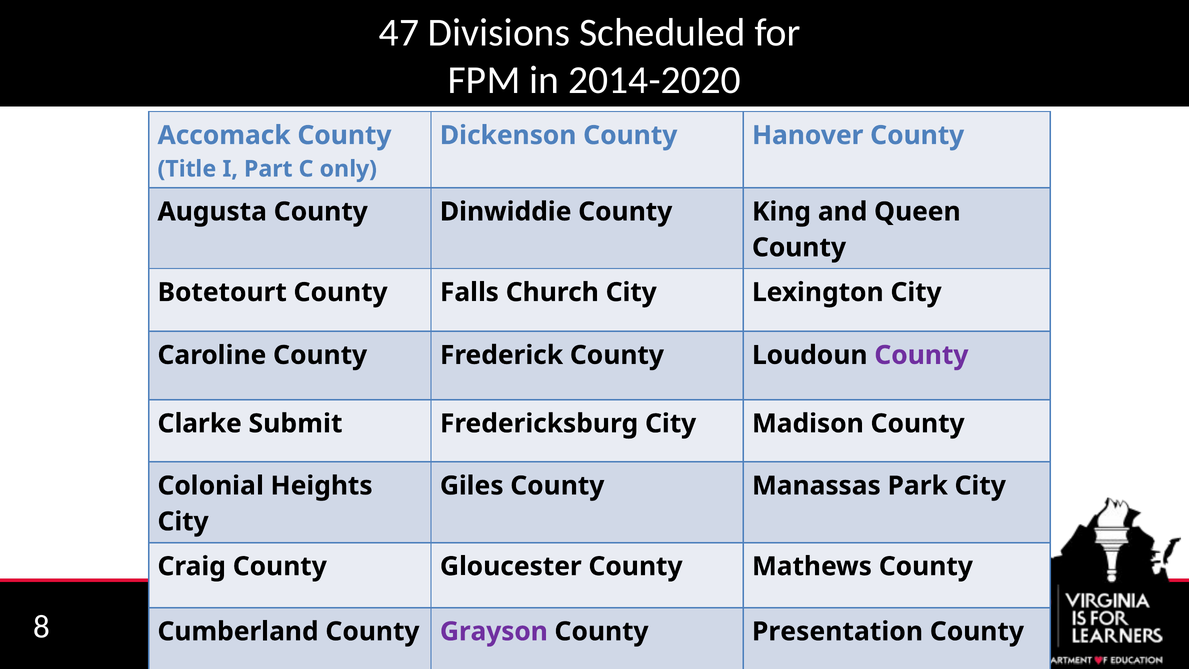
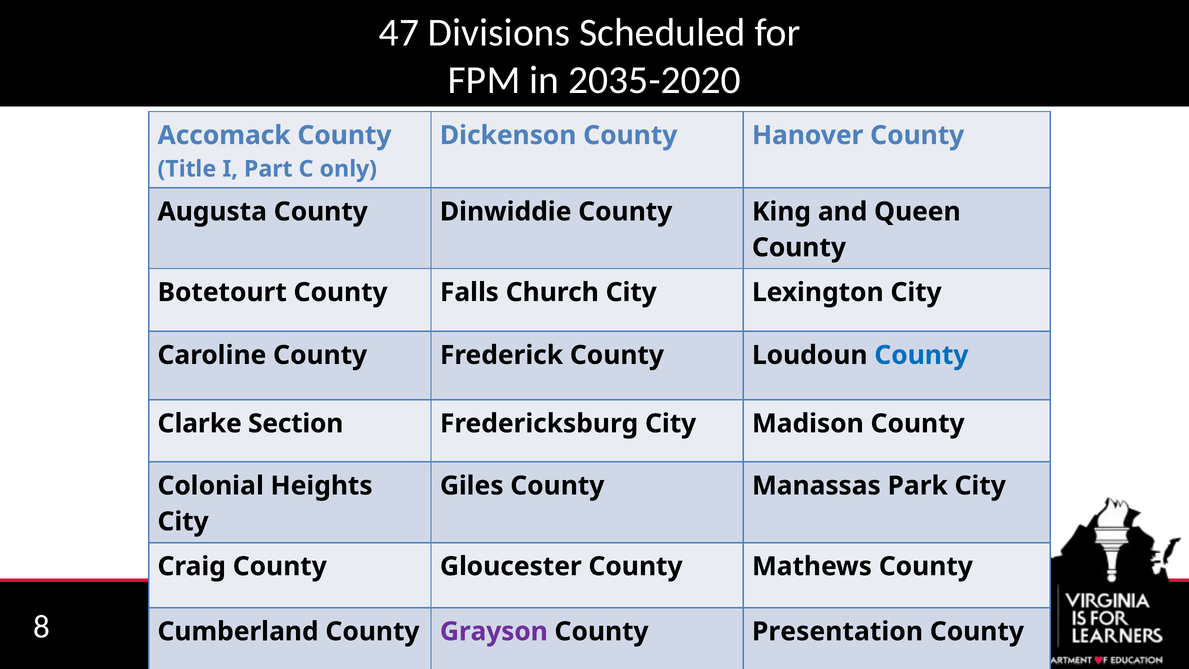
2014-2020: 2014-2020 -> 2035-2020
County at (921, 355) colour: purple -> blue
Submit: Submit -> Section
